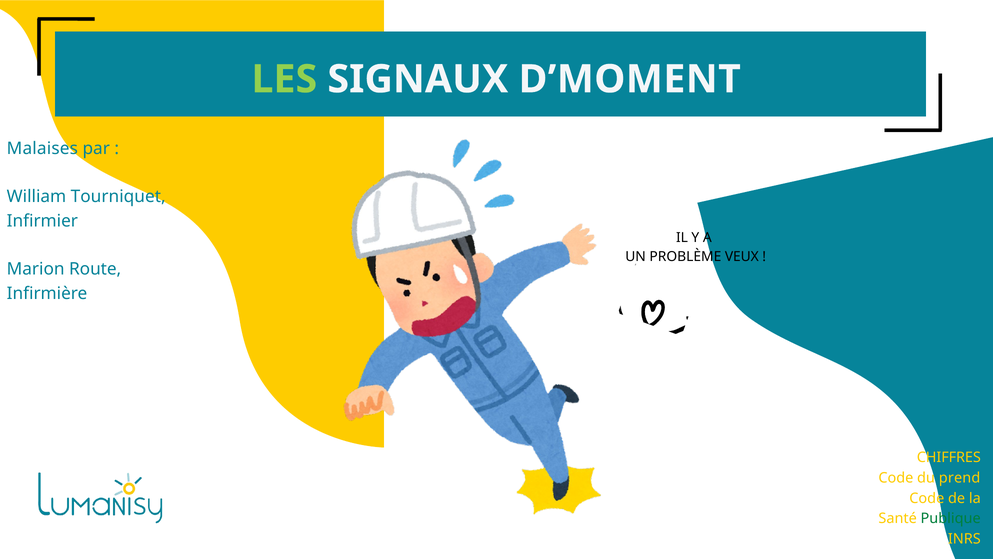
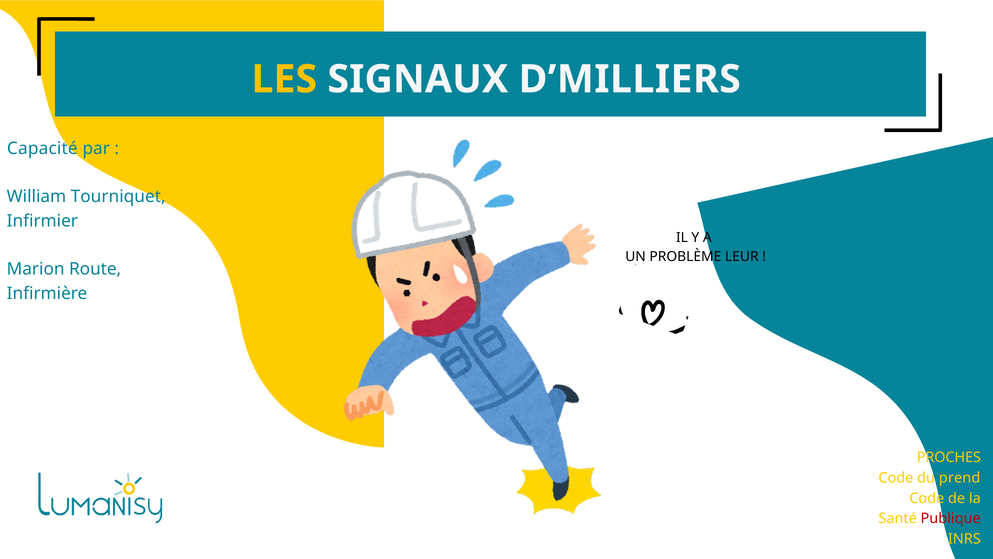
LES colour: light green -> yellow
D’MOMENT: D’MOMENT -> D’MILLIERS
Malaises: Malaises -> Capacité
VEUX: VEUX -> LEUR
CHIFFRES: CHIFFRES -> PROCHES
Publique colour: green -> red
